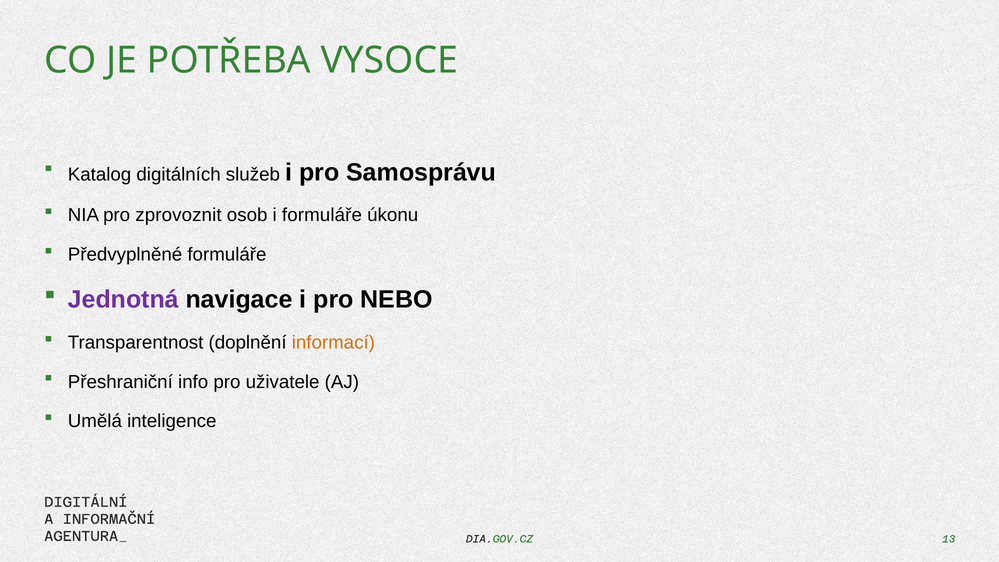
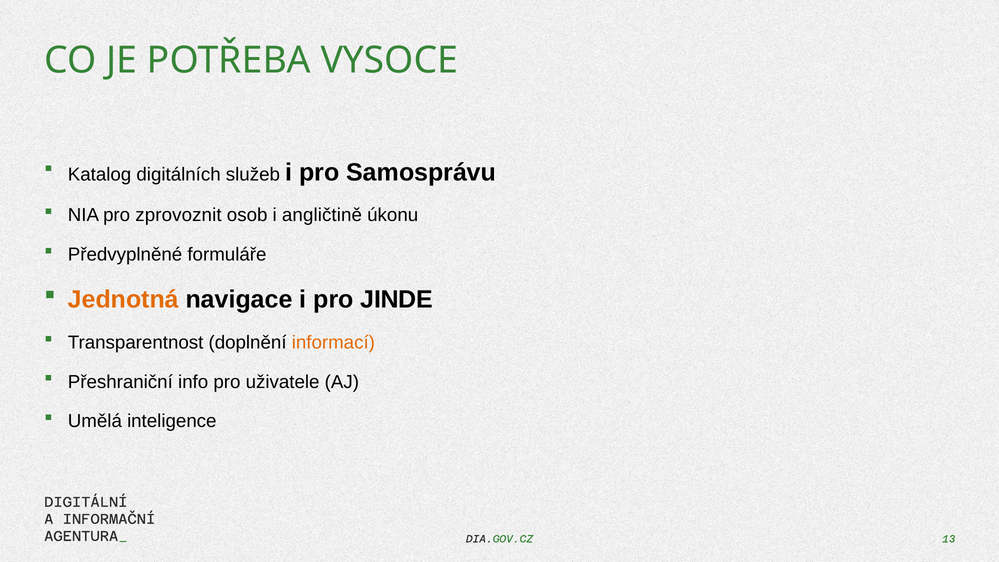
i formuláře: formuláře -> angličtině
Jednotná colour: purple -> orange
NEBO: NEBO -> JINDE
